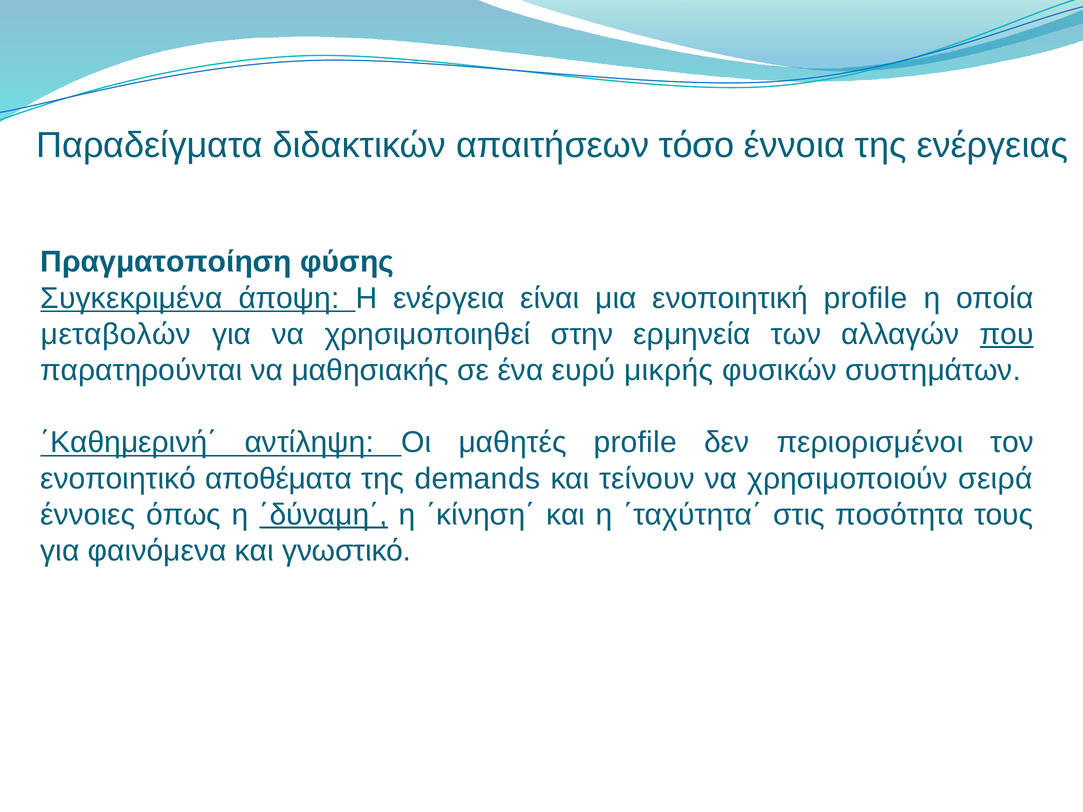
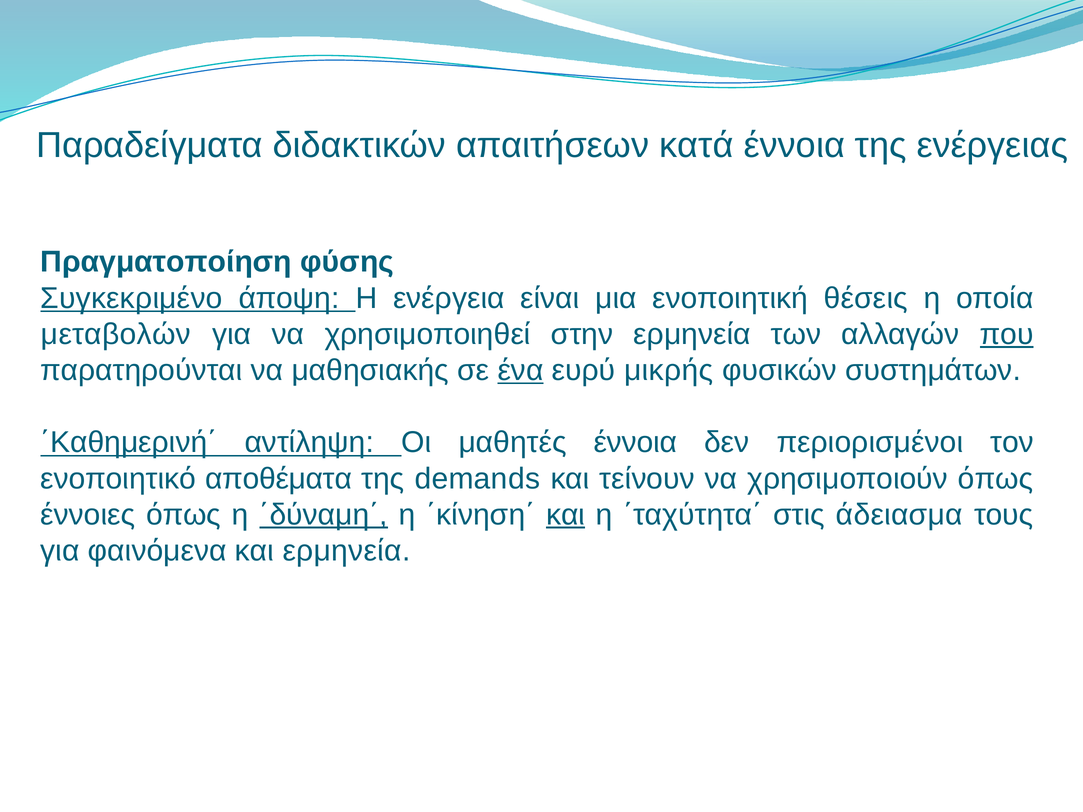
τόσο: τόσο -> κατά
Συγκεκριμένα: Συγκεκριμένα -> Συγκεκριμένο
ενοποιητική profile: profile -> θέσεις
ένα underline: none -> present
μαθητές profile: profile -> έννοια
χρησιμοποιούν σειρά: σειρά -> όπως
και at (566, 515) underline: none -> present
ποσότητα: ποσότητα -> άδειασμα
και γνωστικό: γνωστικό -> ερμηνεία
